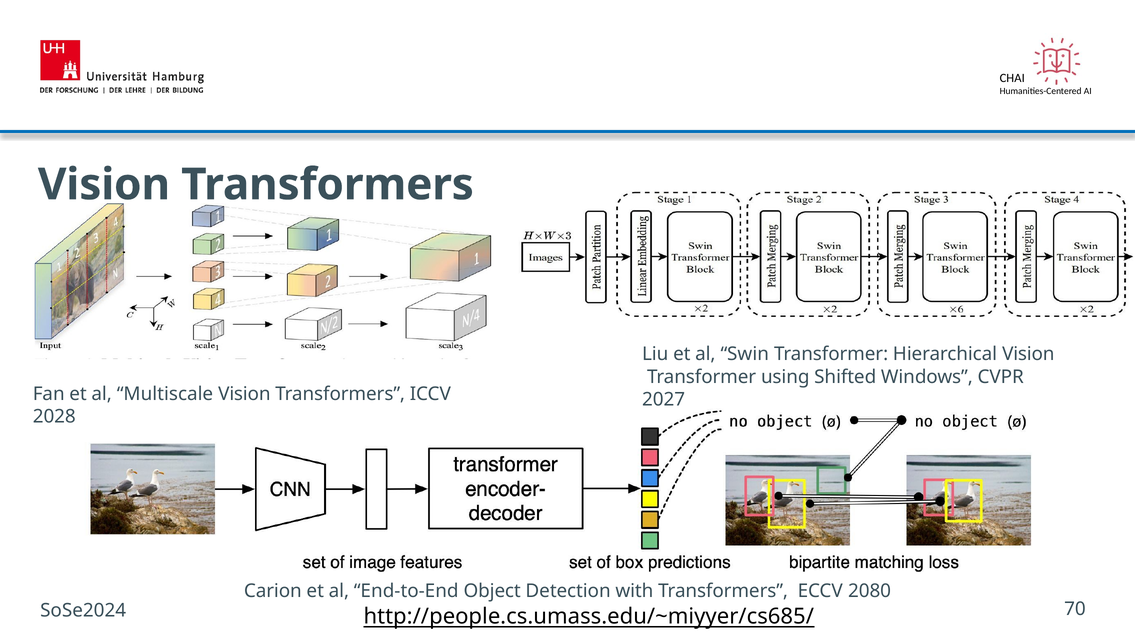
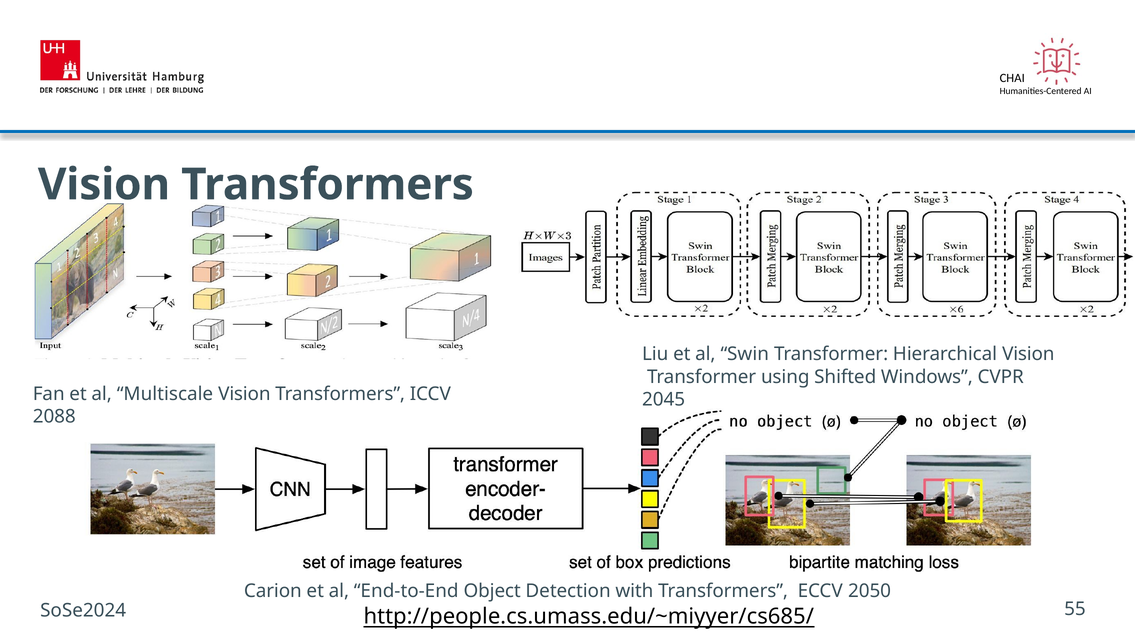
2027: 2027 -> 2045
2028: 2028 -> 2088
2080: 2080 -> 2050
70: 70 -> 55
